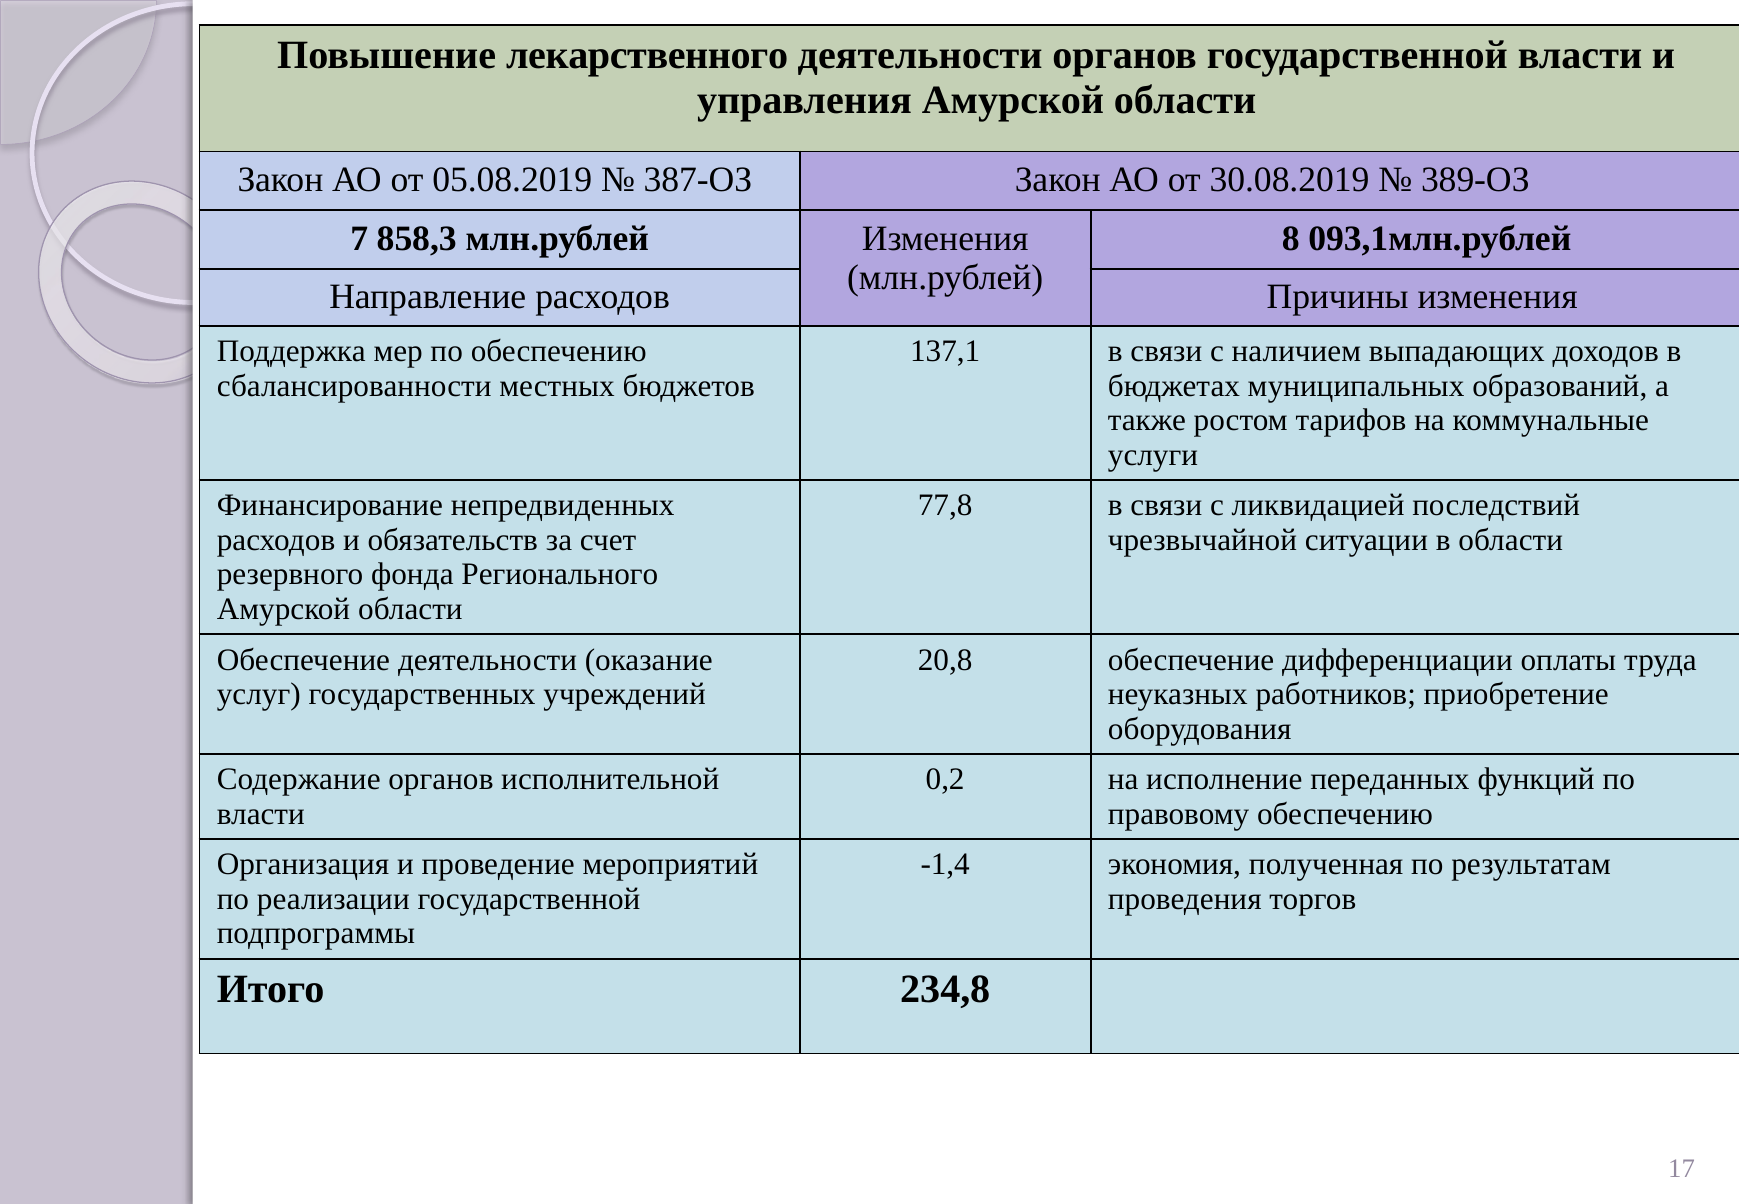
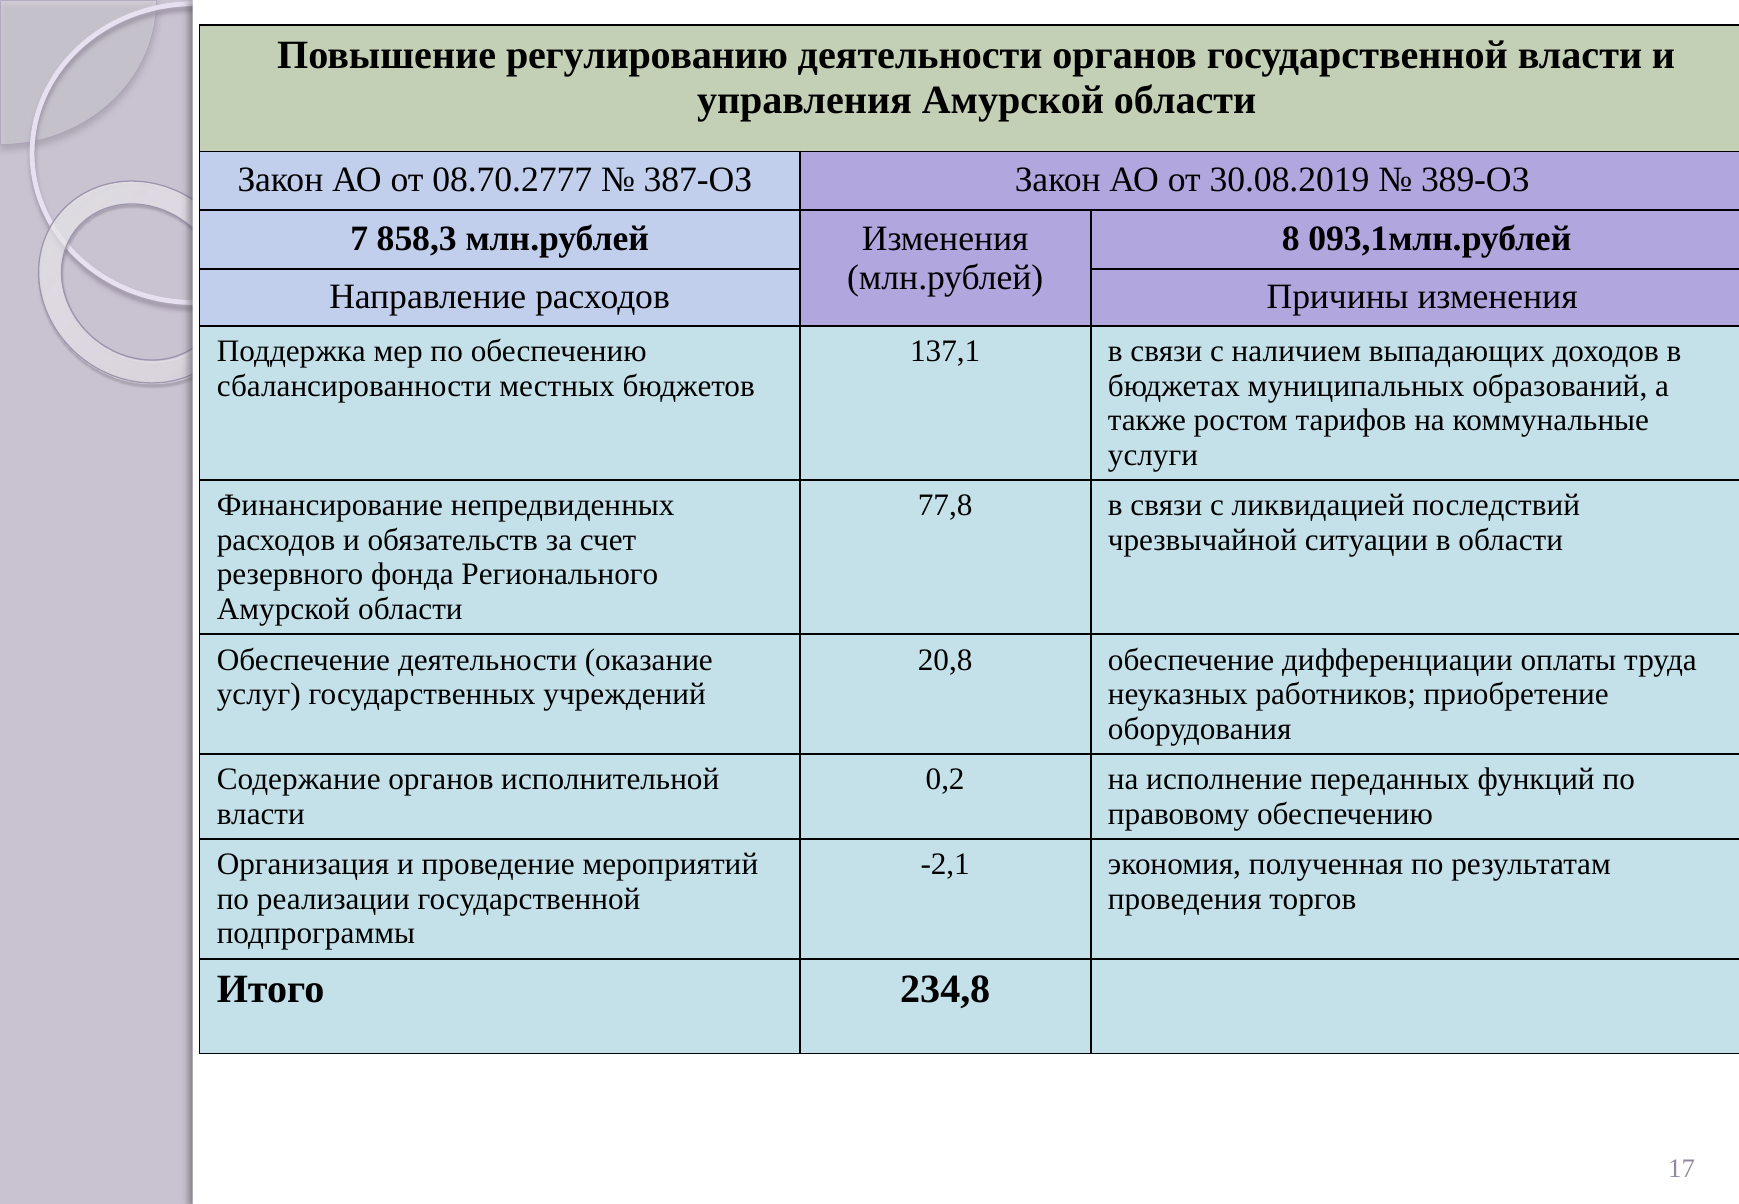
лекарственного: лекарственного -> регулированию
05.08.2019: 05.08.2019 -> 08.70.2777
-1,4: -1,4 -> -2,1
